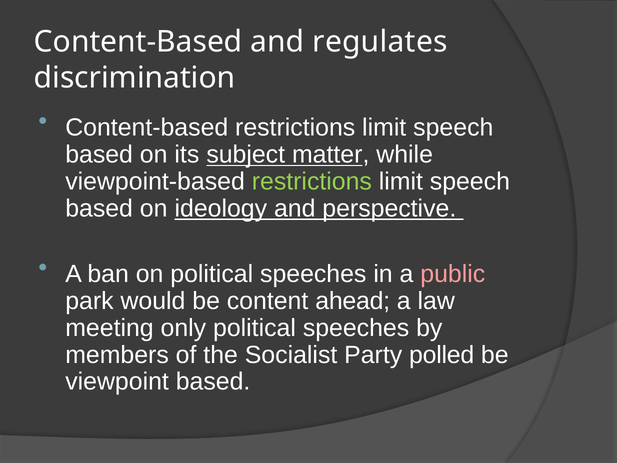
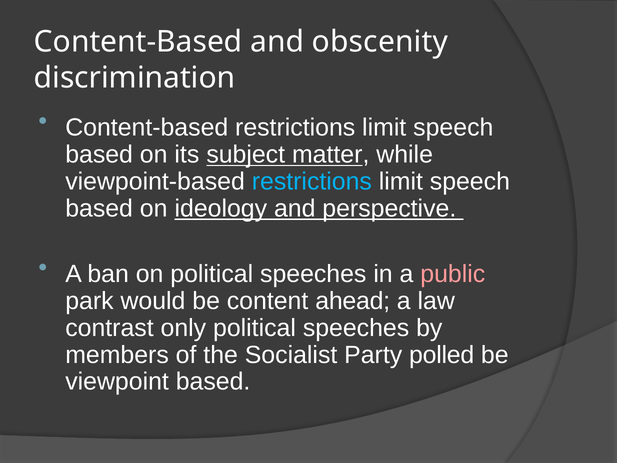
regulates: regulates -> obscenity
restrictions at (312, 181) colour: light green -> light blue
meeting: meeting -> contrast
